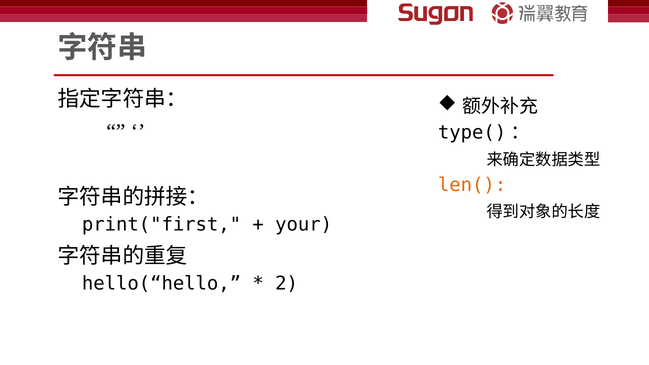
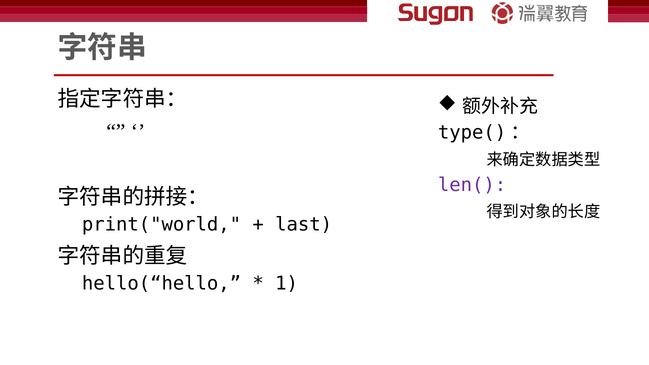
len( colour: orange -> purple
print("first: print("first -> print("world
your: your -> last
2: 2 -> 1
